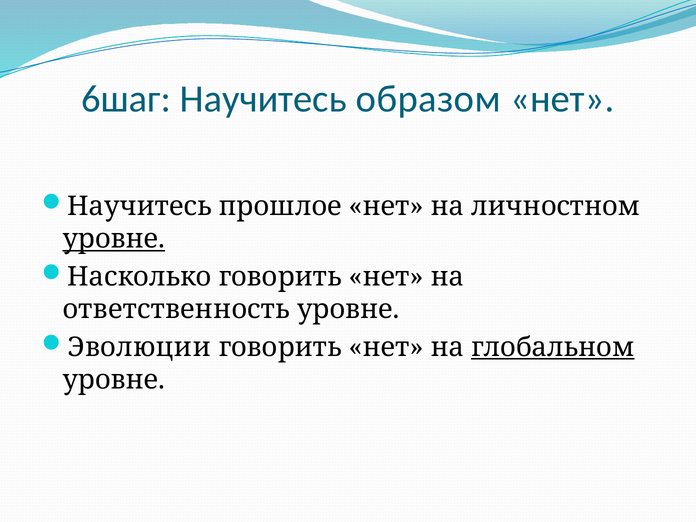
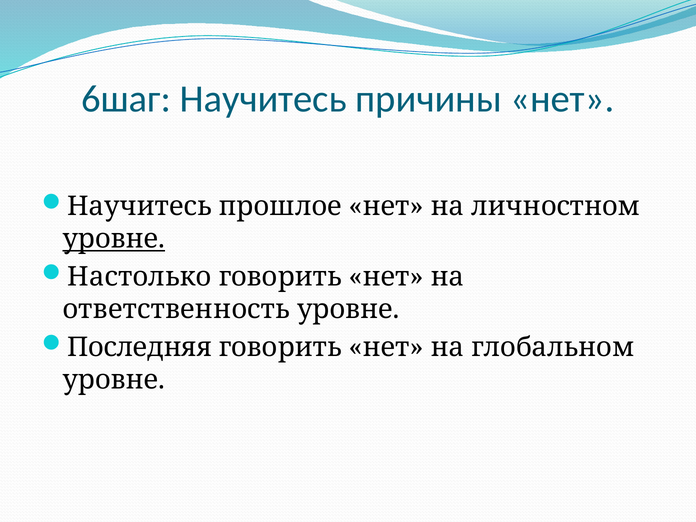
образом: образом -> причины
Насколько: Насколько -> Настолько
Эволюции: Эволюции -> Последняя
глобальном underline: present -> none
